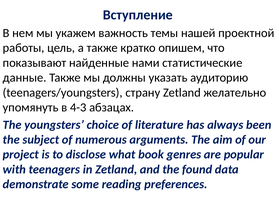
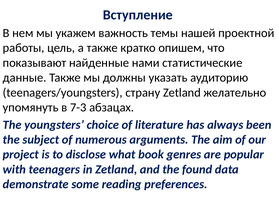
4-3: 4-3 -> 7-3
